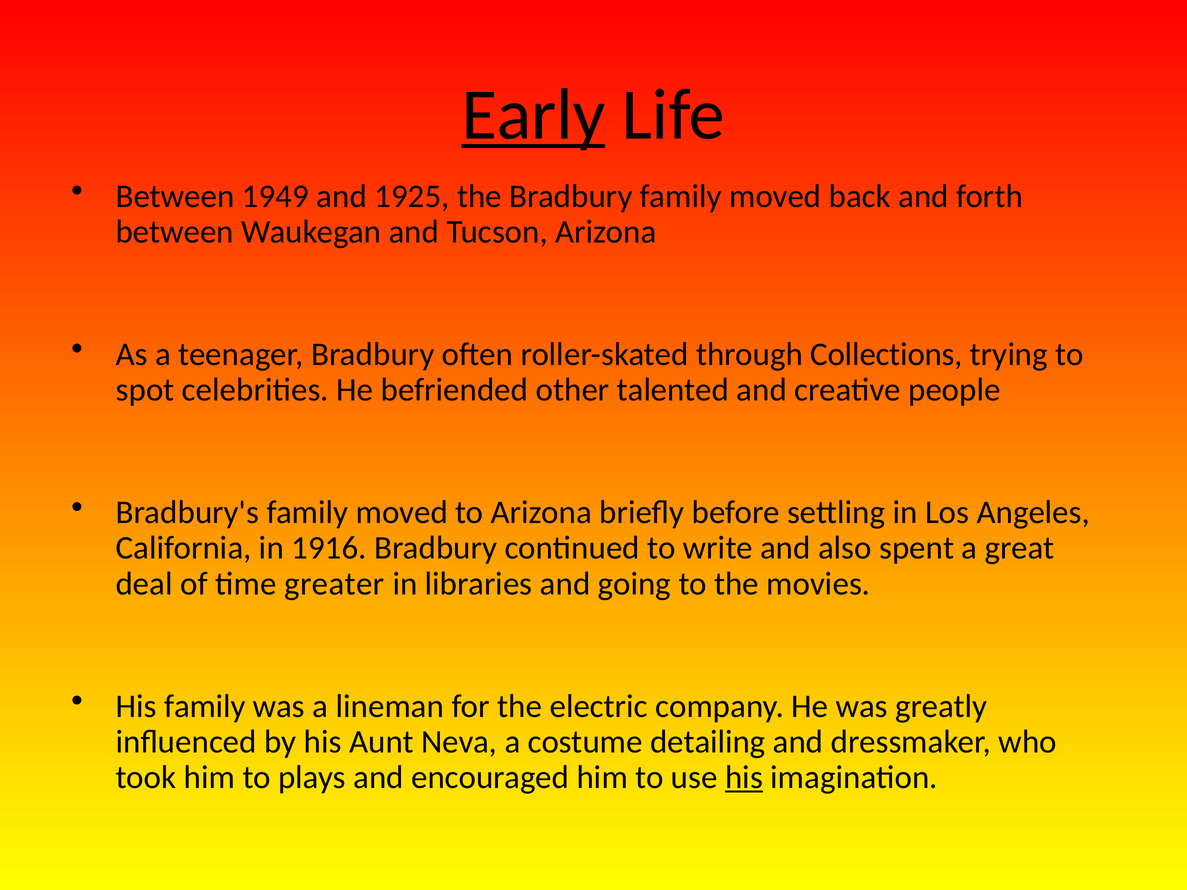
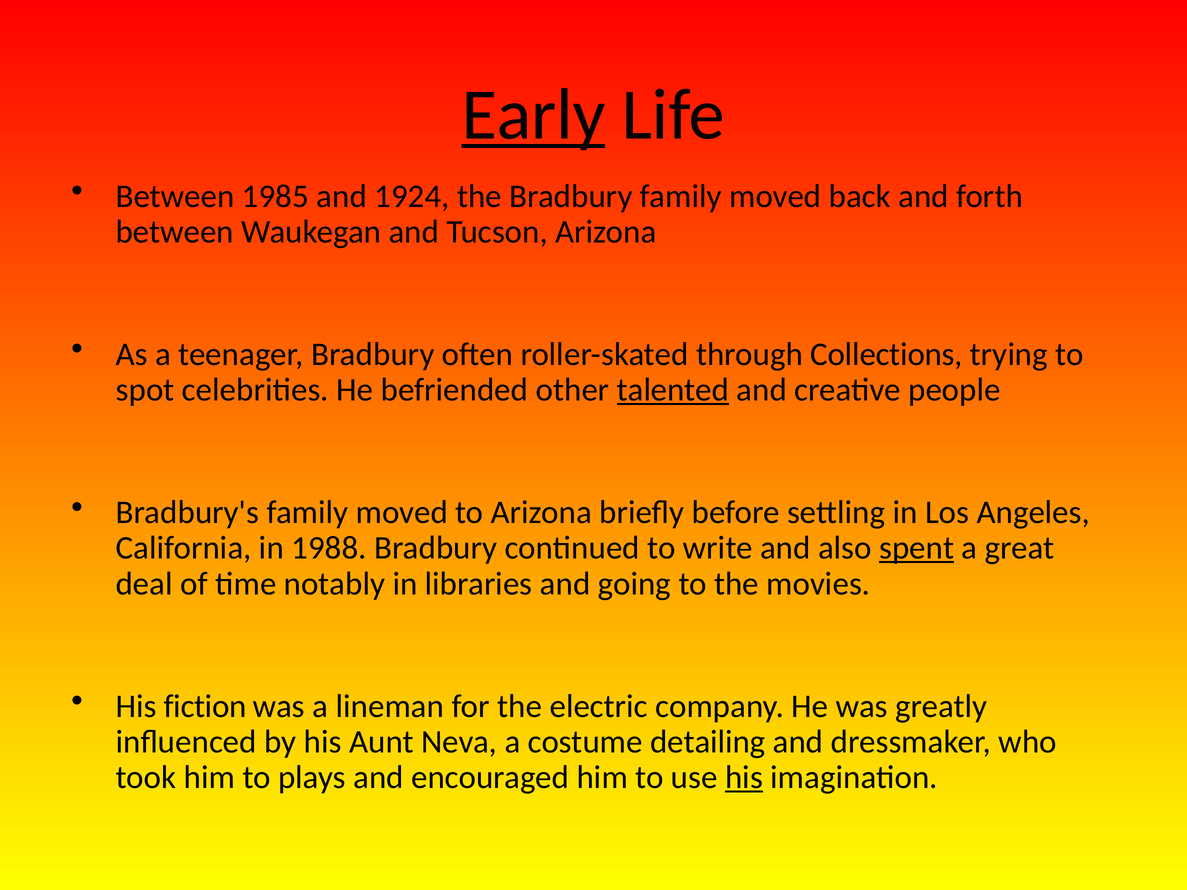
1949: 1949 -> 1985
1925: 1925 -> 1924
talented underline: none -> present
1916: 1916 -> 1988
spent underline: none -> present
greater: greater -> notably
His family: family -> fiction
